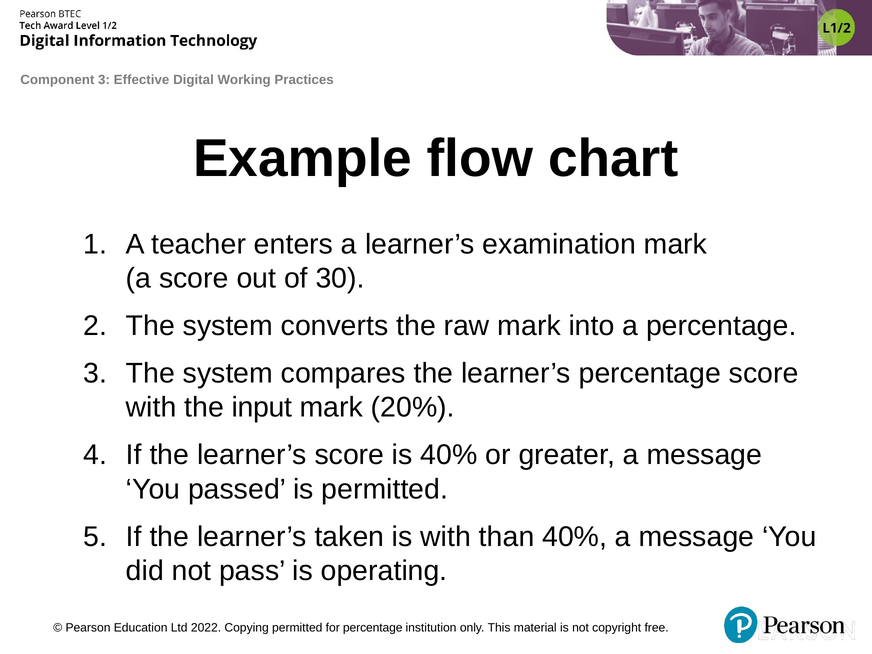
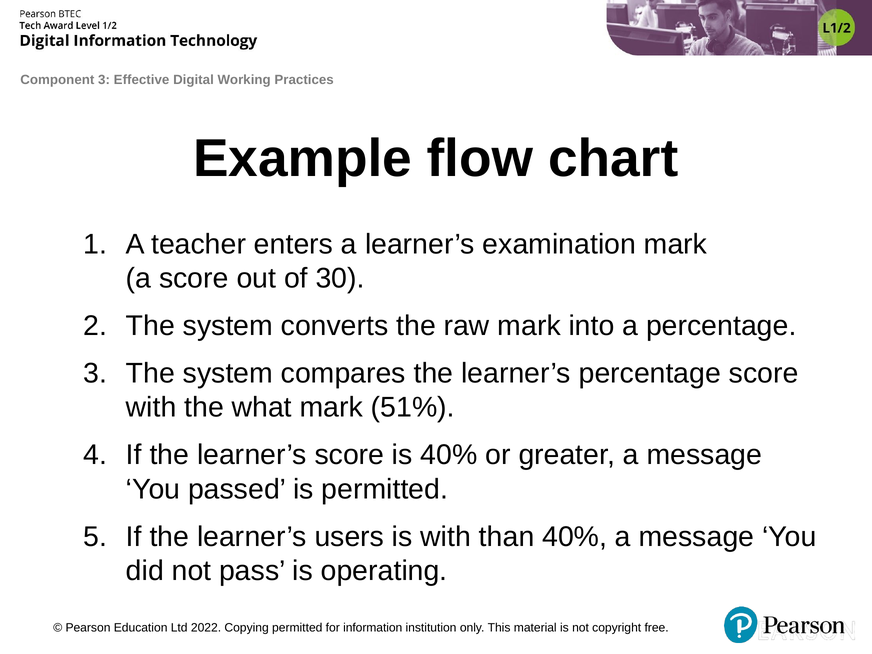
input: input -> what
20%: 20% -> 51%
taken: taken -> users
for percentage: percentage -> information
